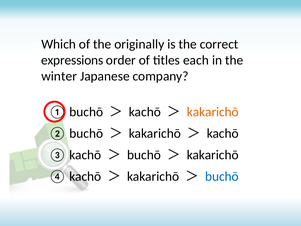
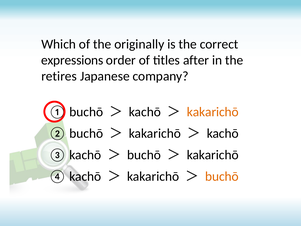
each: each -> after
winter: winter -> retires
buchō at (222, 176) colour: blue -> orange
